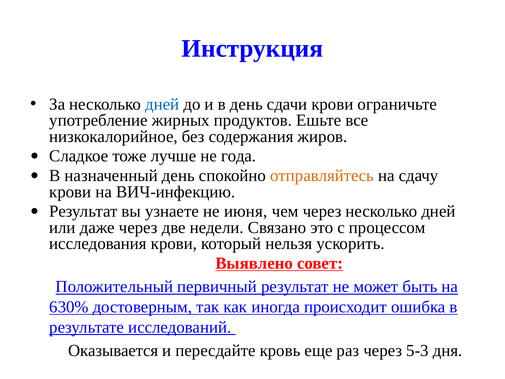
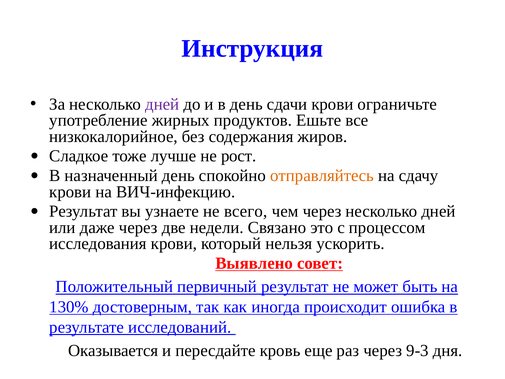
дней at (162, 104) colour: blue -> purple
года: года -> рост
июня: июня -> всего
630%: 630% -> 130%
5-3: 5-3 -> 9-3
